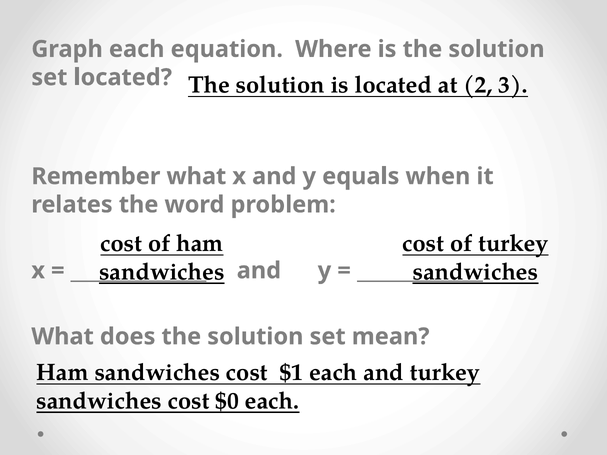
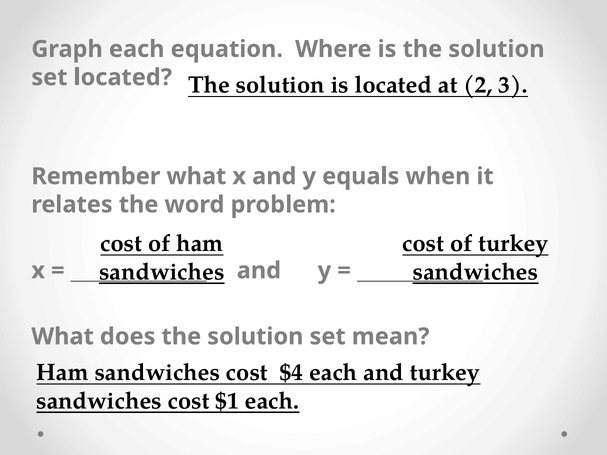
$1: $1 -> $4
$0: $0 -> $1
